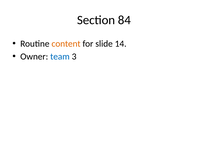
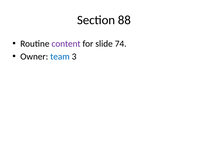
84: 84 -> 88
content colour: orange -> purple
14: 14 -> 74
